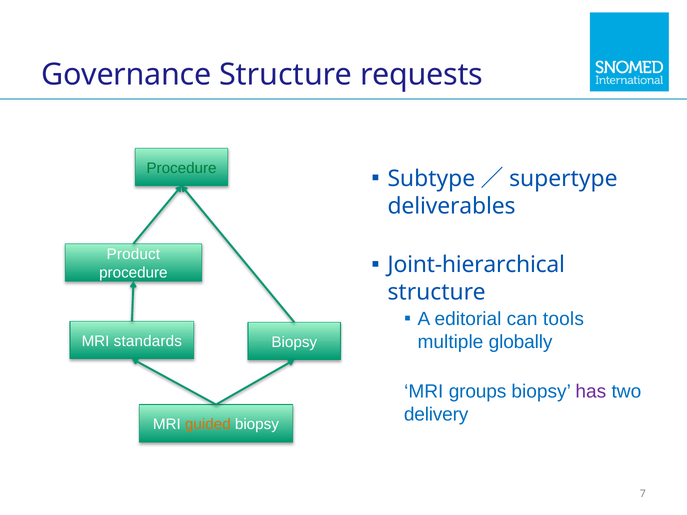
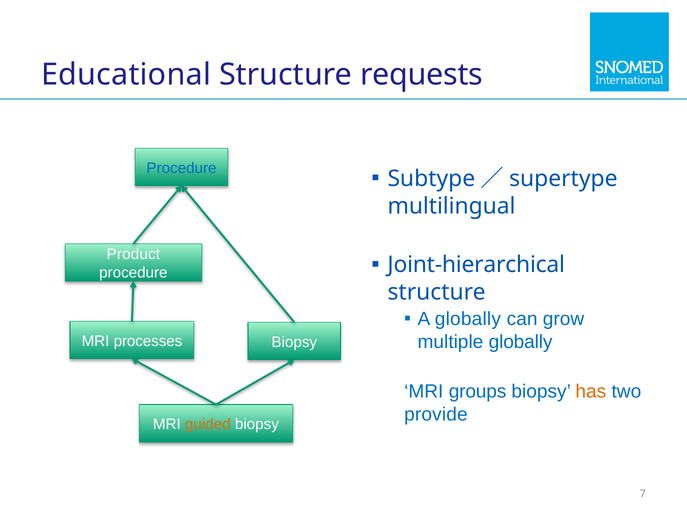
Governance: Governance -> Educational
Procedure at (182, 168) colour: green -> blue
deliverables: deliverables -> multilingual
A editorial: editorial -> globally
tools: tools -> grow
standards: standards -> processes
has colour: purple -> orange
delivery: delivery -> provide
